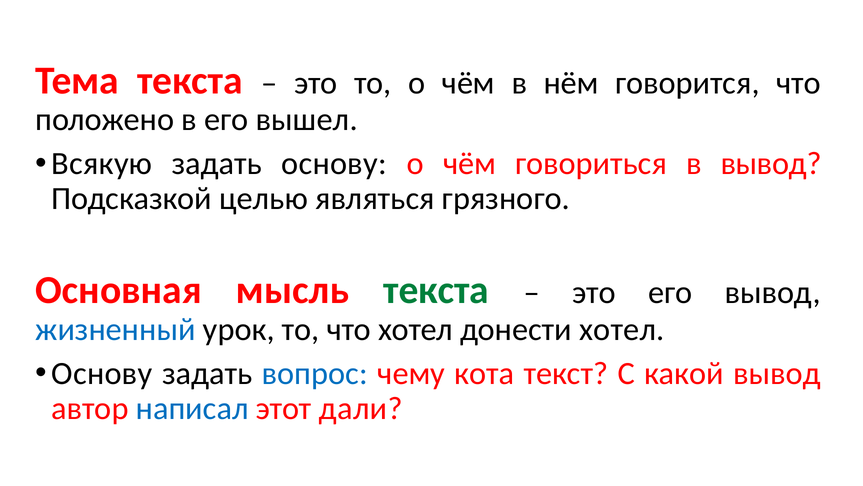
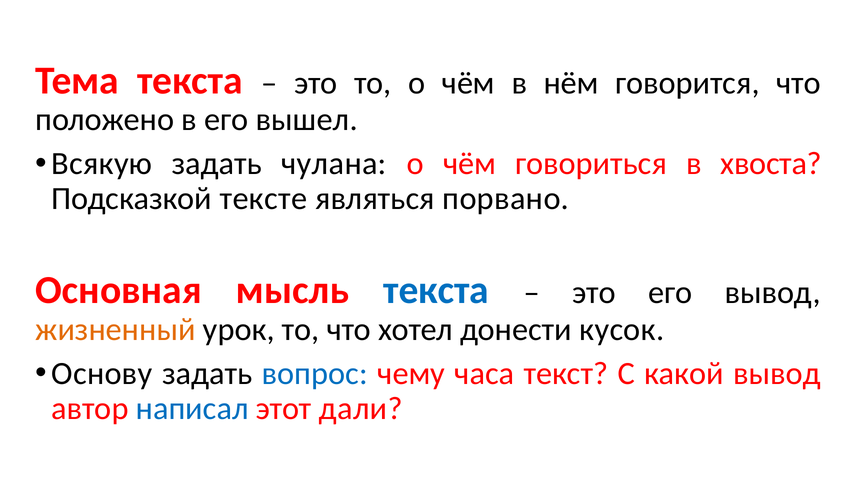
задать основу: основу -> чулана
в вывод: вывод -> хвоста
целью: целью -> тексте
грязного: грязного -> порвано
текста at (436, 290) colour: green -> blue
жизненный colour: blue -> orange
донести хотел: хотел -> кусок
кота: кота -> часа
